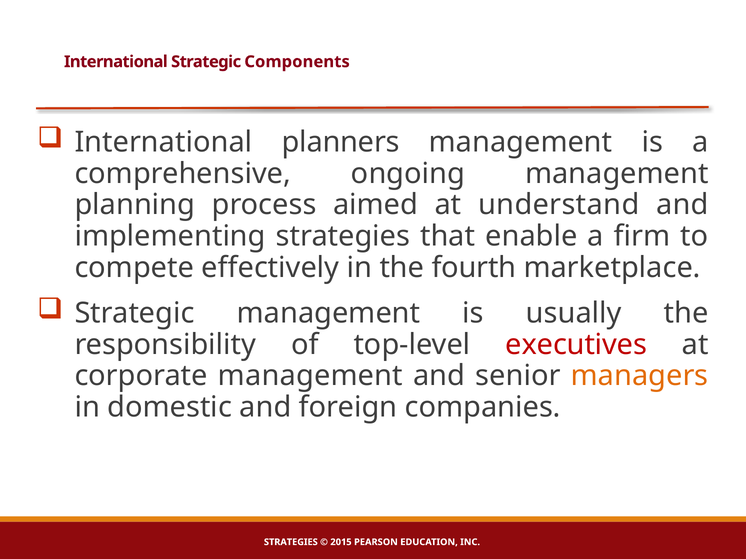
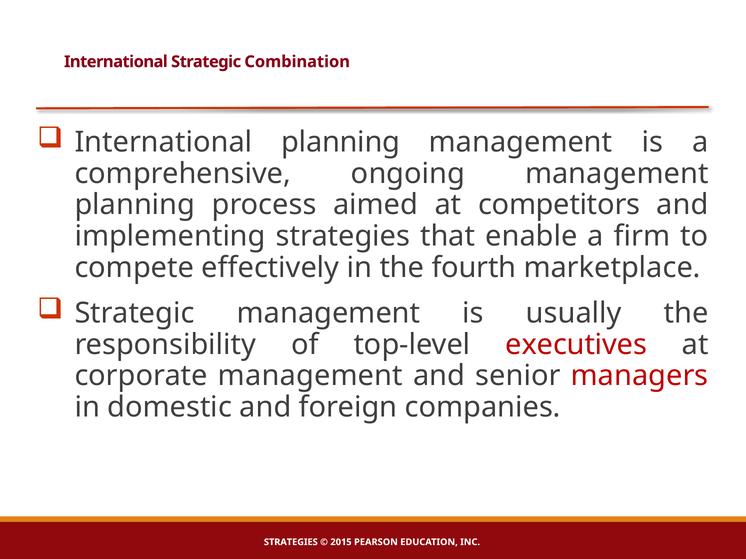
Components: Components -> Combination
International planners: planners -> planning
understand: understand -> competitors
managers colour: orange -> red
